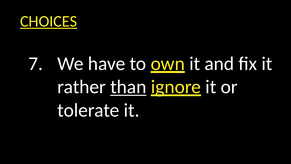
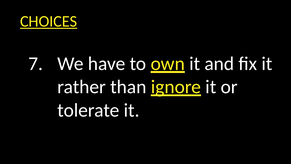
than underline: present -> none
